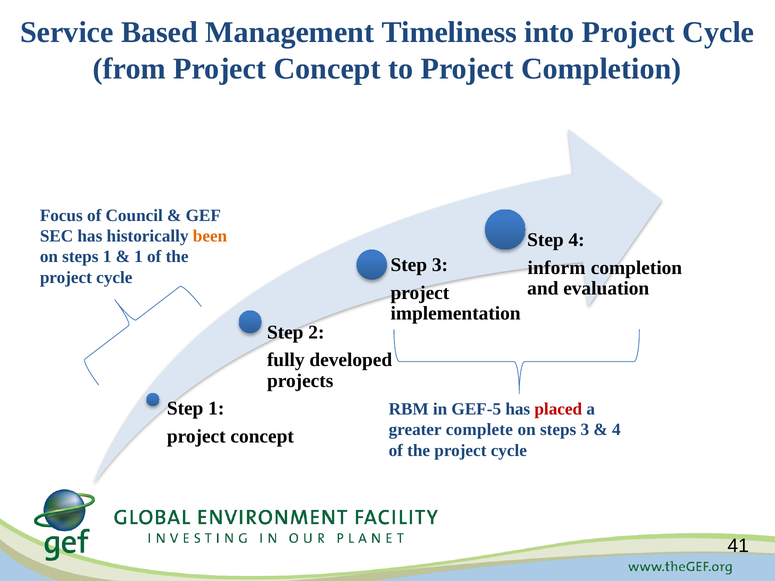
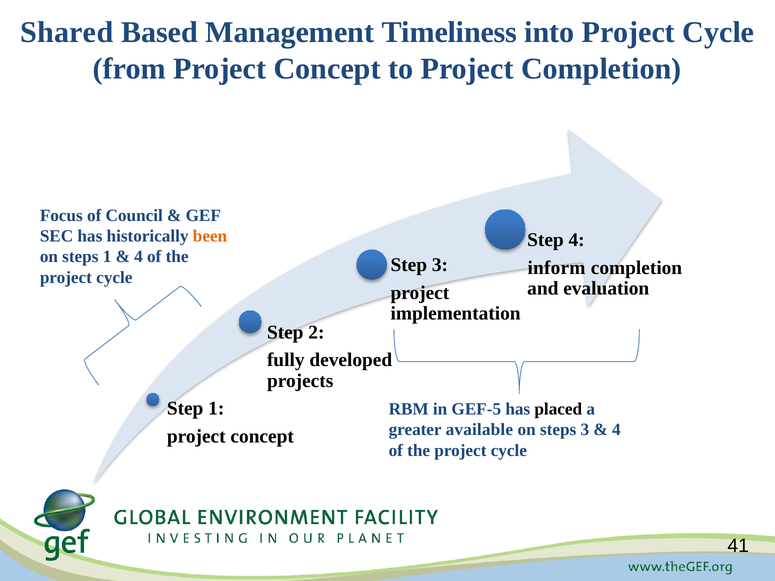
Service: Service -> Shared
1 at (139, 257): 1 -> 4
placed colour: red -> black
complete: complete -> available
